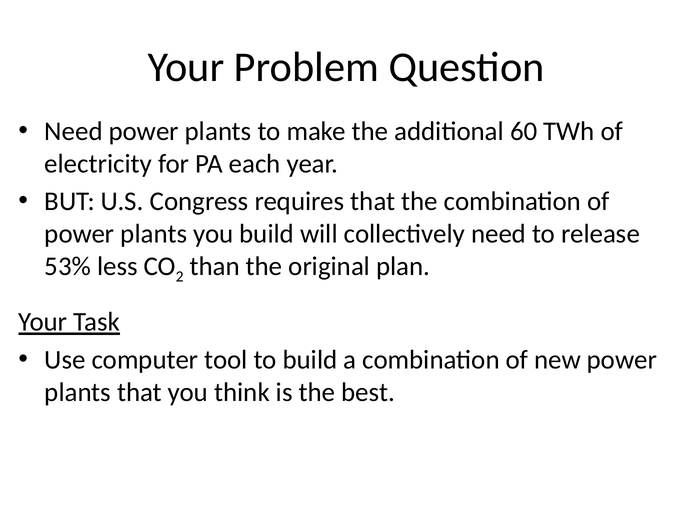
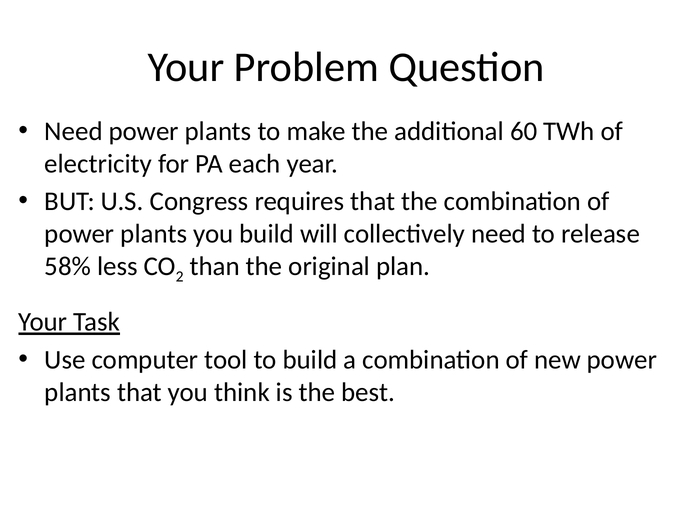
53%: 53% -> 58%
